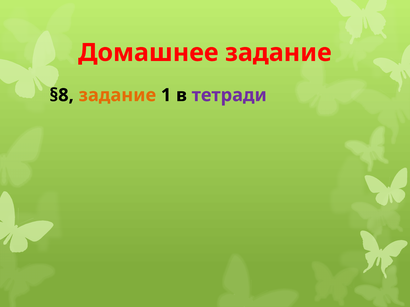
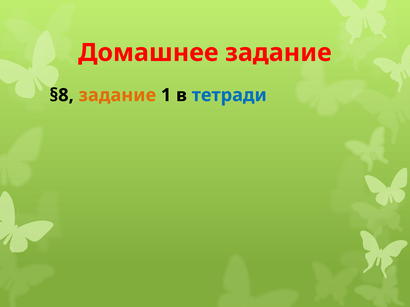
тетради colour: purple -> blue
